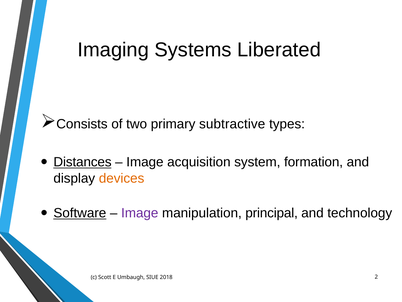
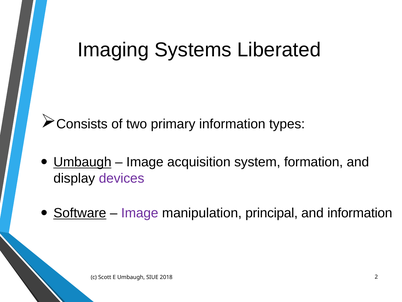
primary subtractive: subtractive -> information
Distances at (82, 162): Distances -> Umbaugh
devices colour: orange -> purple
and technology: technology -> information
